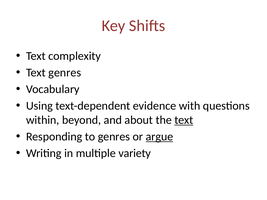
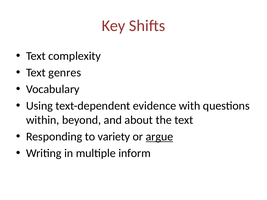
text at (184, 120) underline: present -> none
to genres: genres -> variety
variety: variety -> inform
